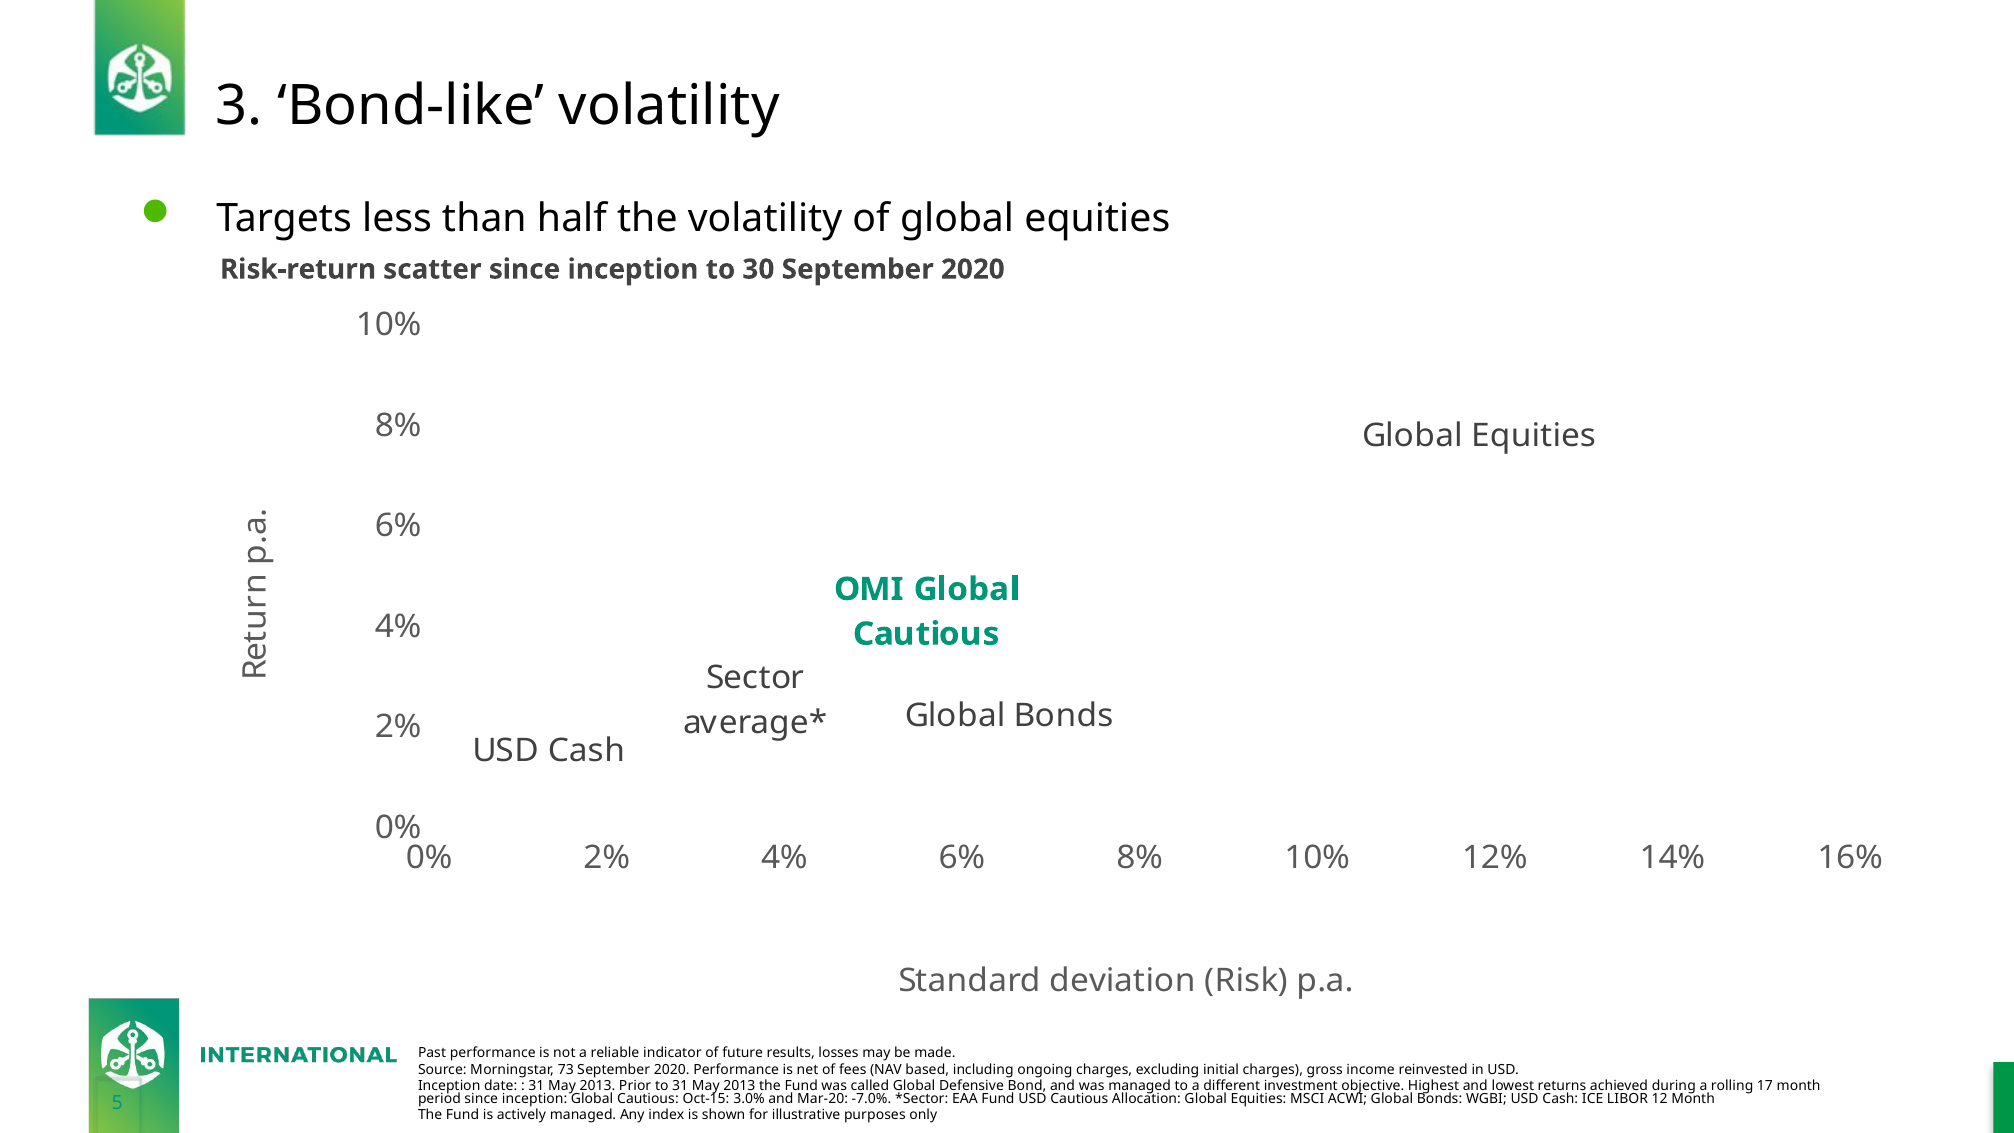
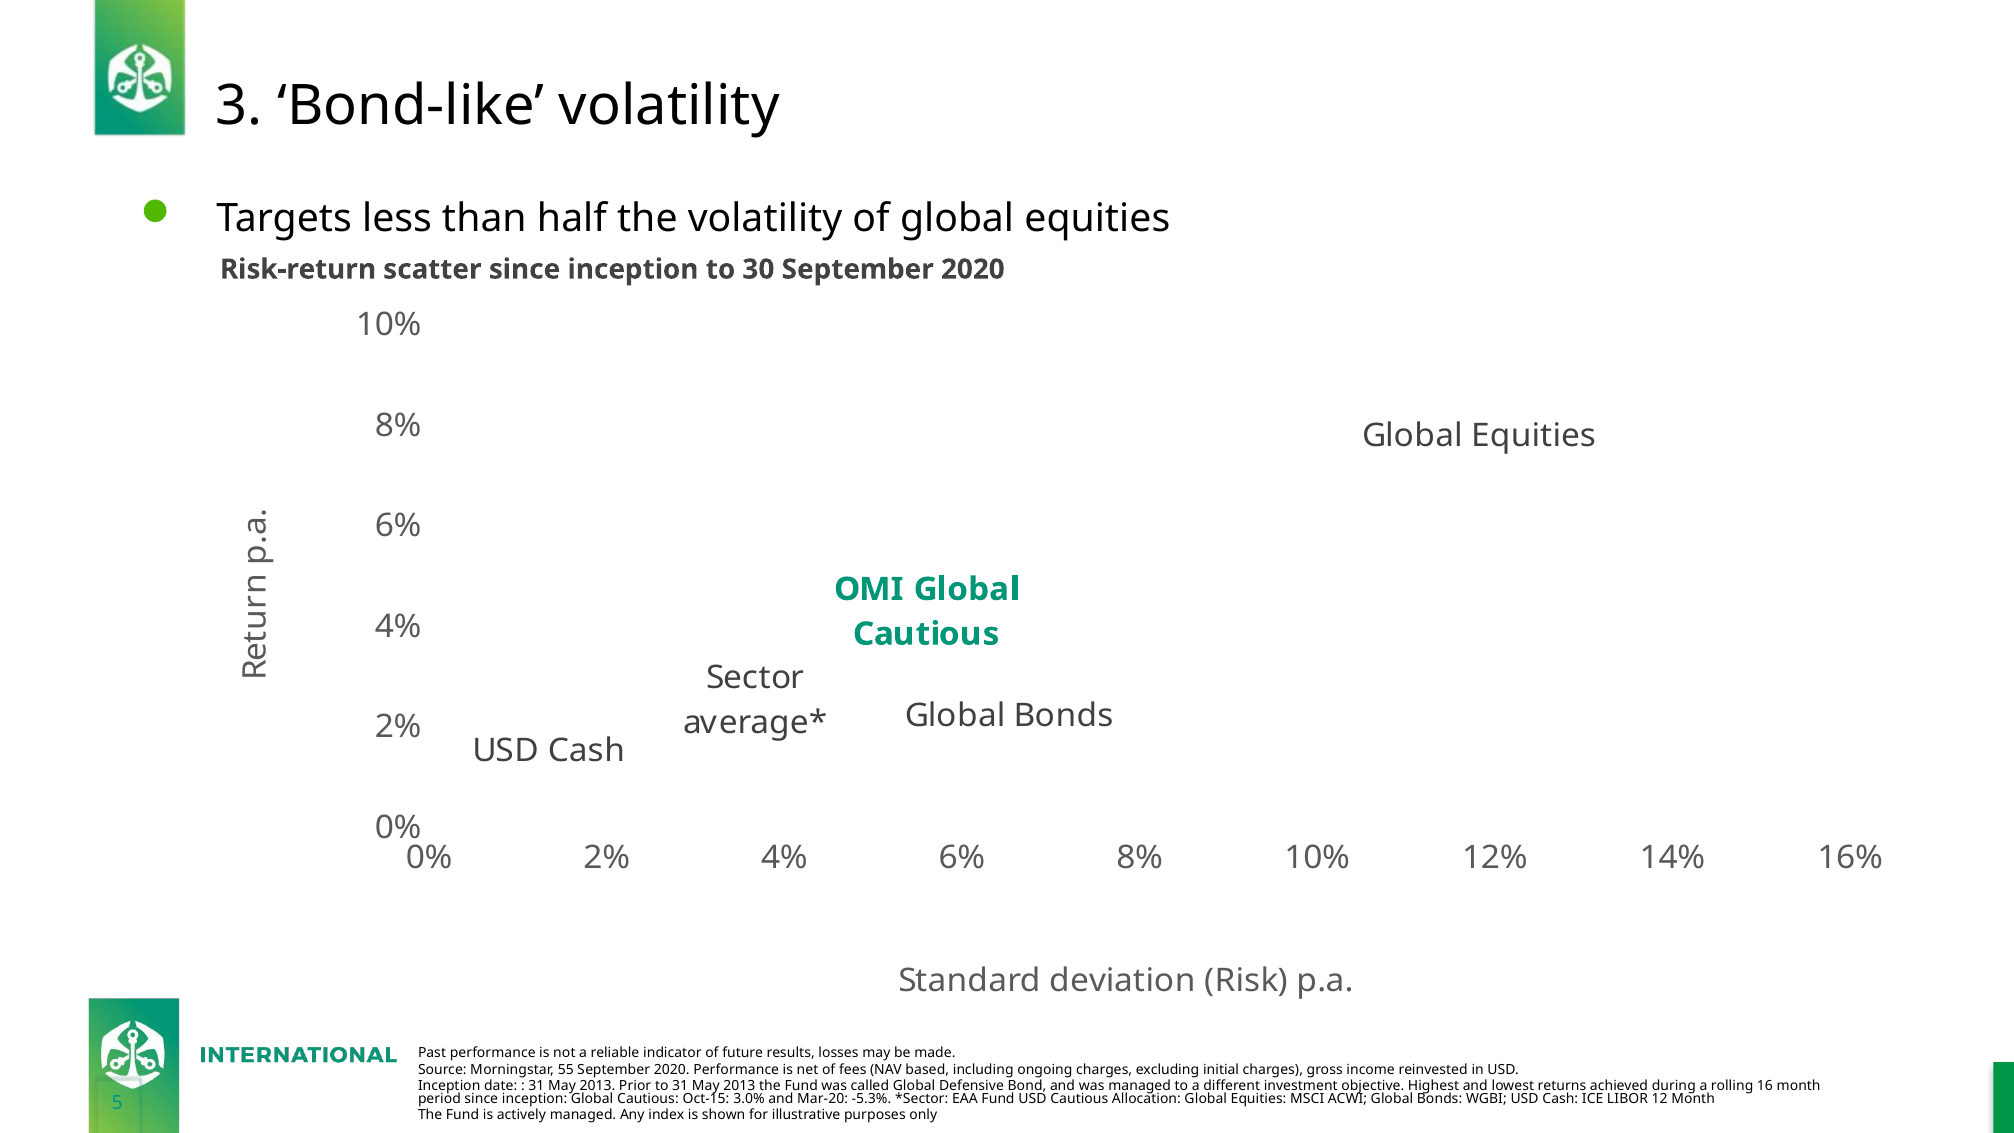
73: 73 -> 55
17: 17 -> 16
-7.0%: -7.0% -> -5.3%
